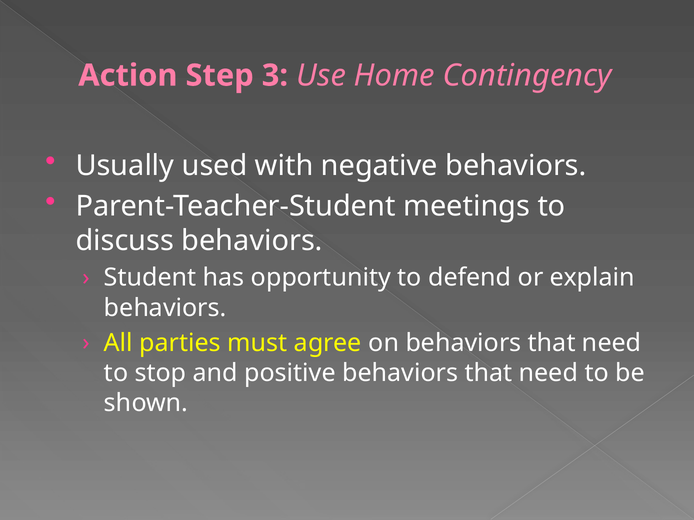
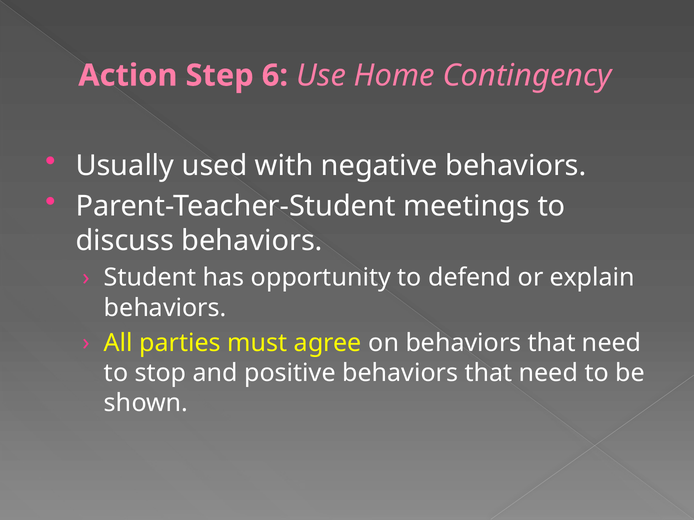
3: 3 -> 6
